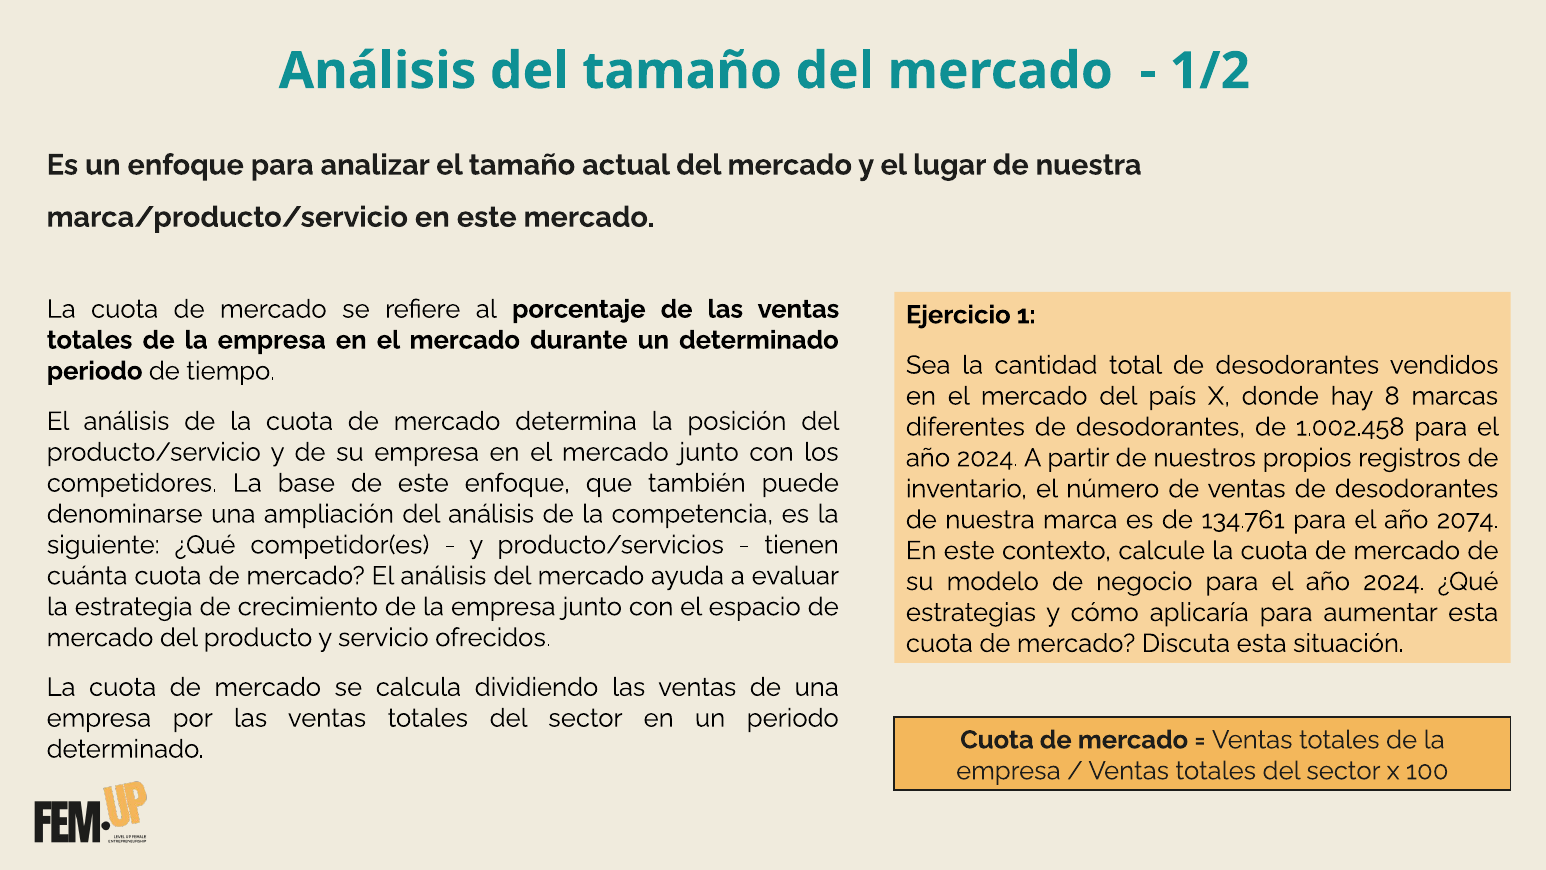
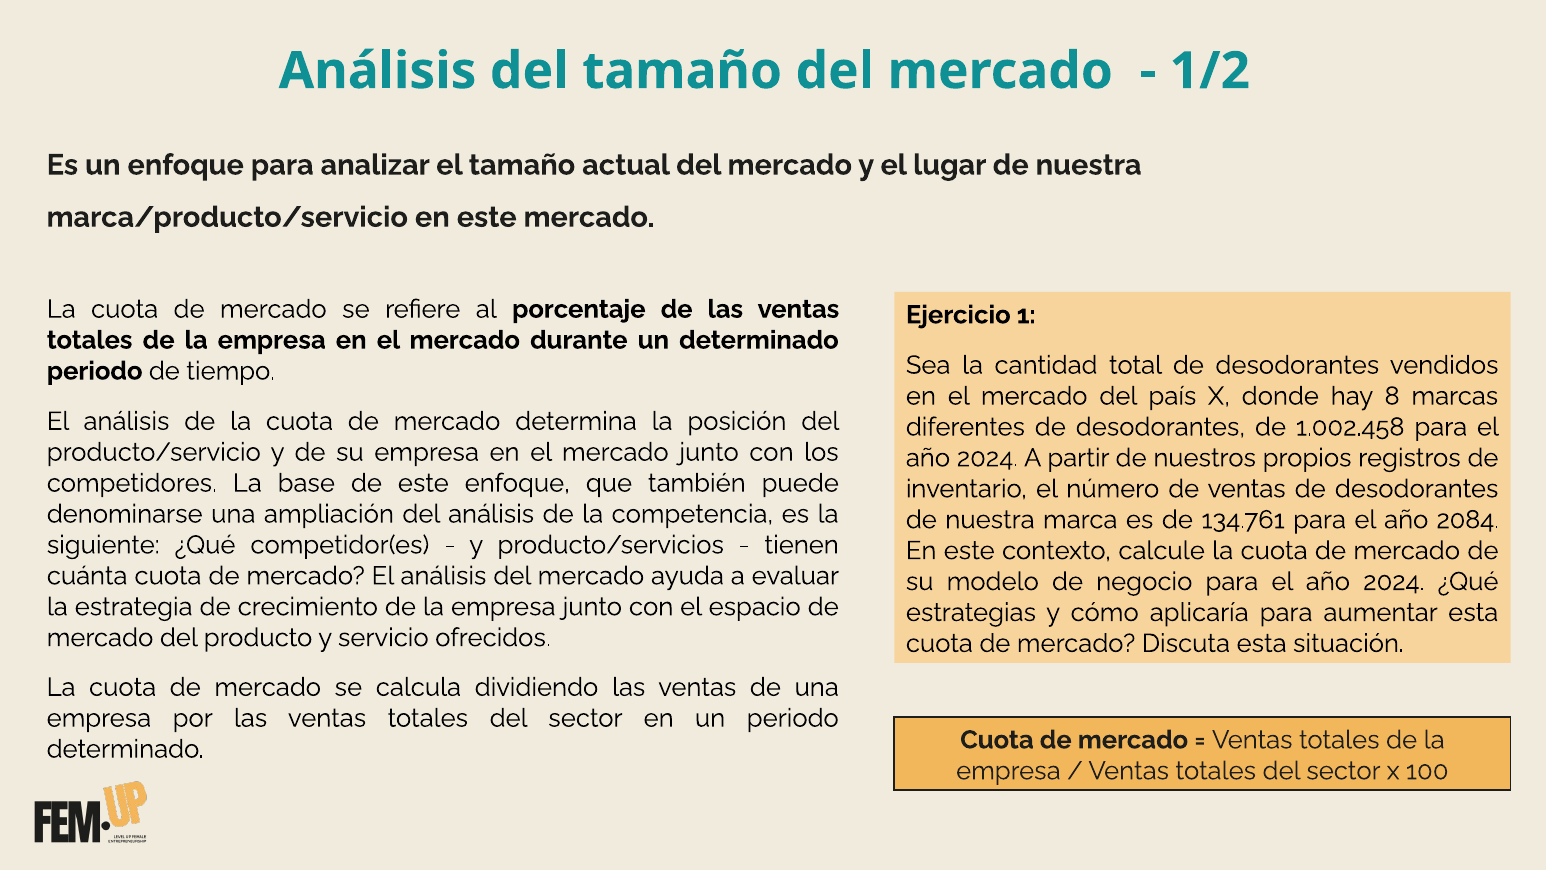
2074: 2074 -> 2084
